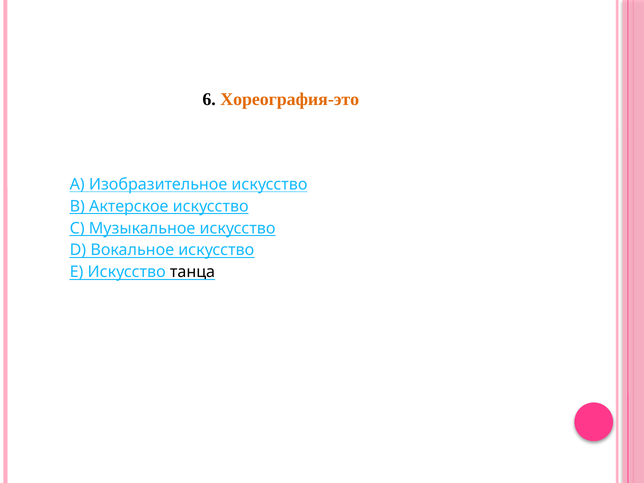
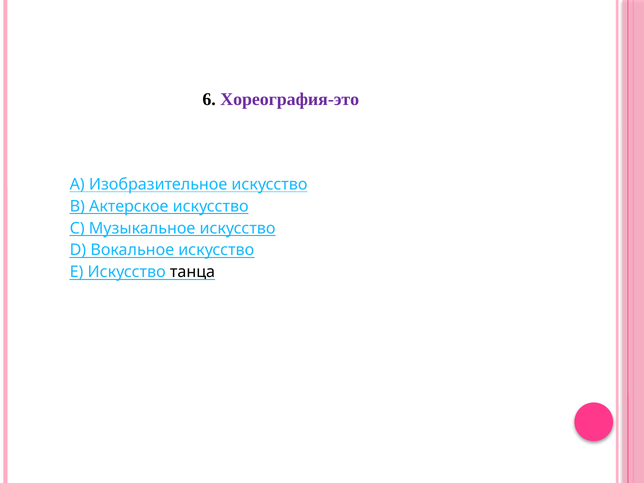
Хореография-это colour: orange -> purple
